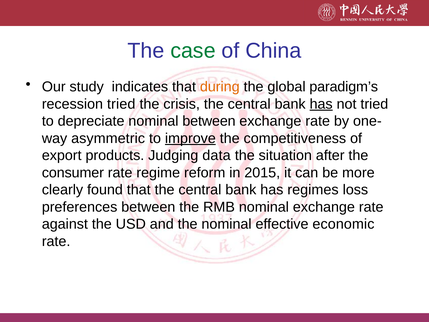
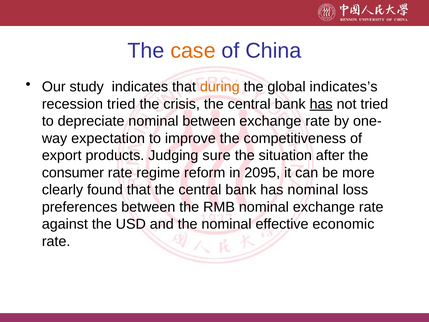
case colour: green -> orange
paradigm’s: paradigm’s -> indicates’s
asymmetric: asymmetric -> expectation
improve underline: present -> none
data: data -> sure
2015: 2015 -> 2095
has regimes: regimes -> nominal
